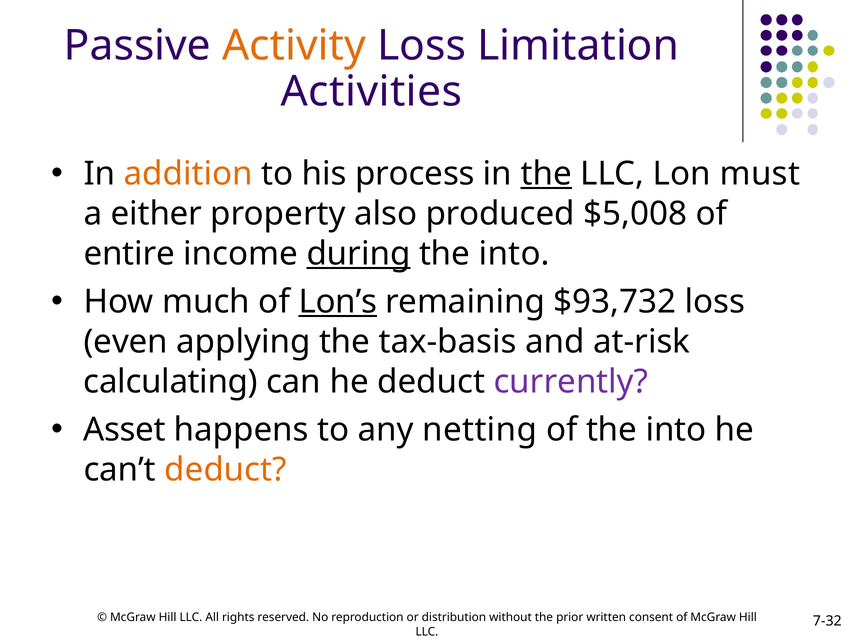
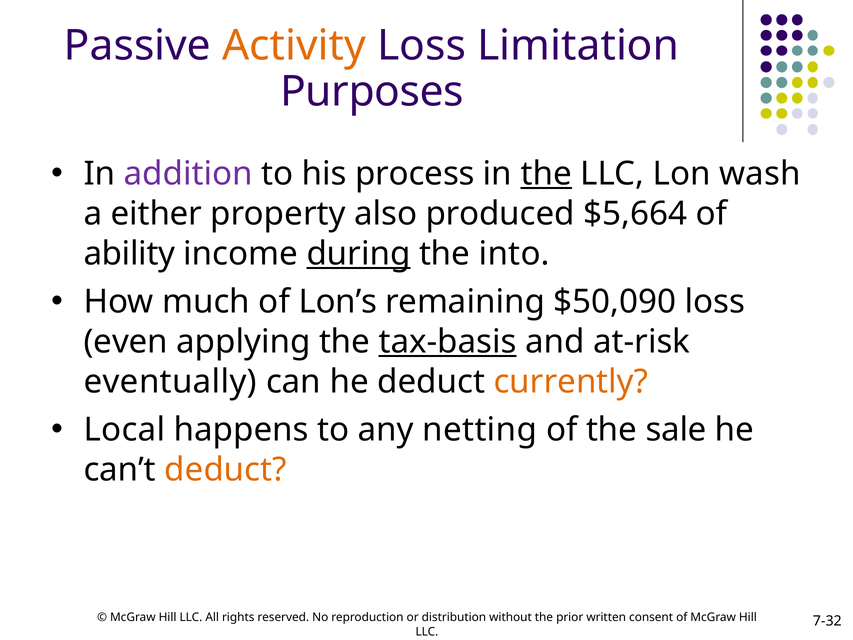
Activities: Activities -> Purposes
addition colour: orange -> purple
must: must -> wash
$5,008: $5,008 -> $5,664
entire: entire -> ability
Lon’s underline: present -> none
$93,732: $93,732 -> $50,090
tax-basis underline: none -> present
calculating: calculating -> eventually
currently colour: purple -> orange
Asset: Asset -> Local
of the into: into -> sale
